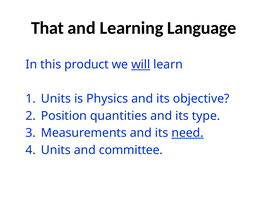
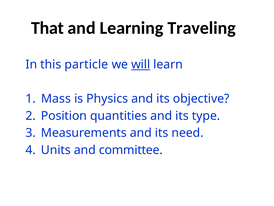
Language: Language -> Traveling
product: product -> particle
Units at (56, 98): Units -> Mass
need underline: present -> none
